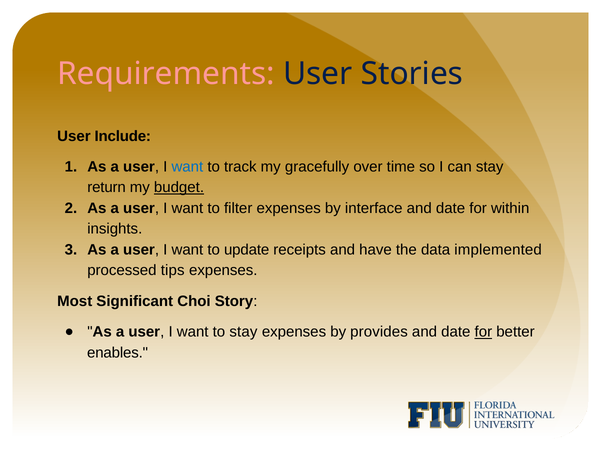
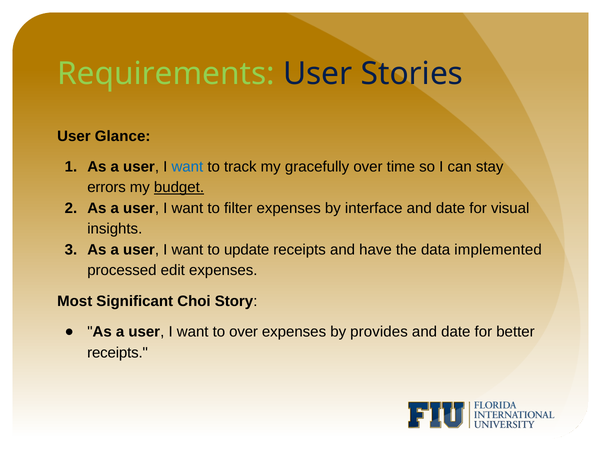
Requirements colour: pink -> light green
Include: Include -> Glance
return: return -> errors
within: within -> visual
tips: tips -> edit
to stay: stay -> over
for at (483, 332) underline: present -> none
enables at (118, 353): enables -> receipts
